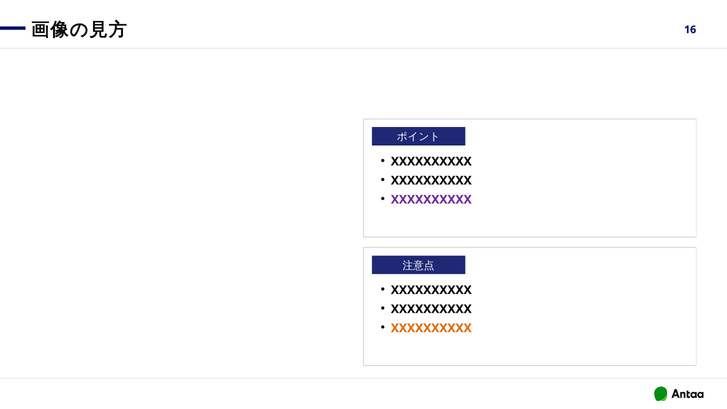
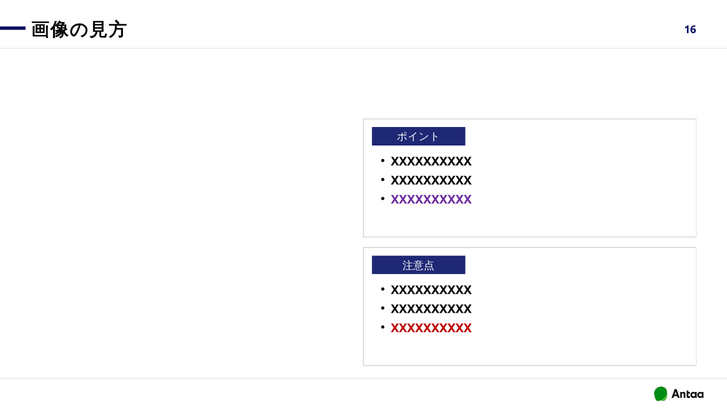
XXXXXXXXXX at (431, 328) colour: orange -> red
